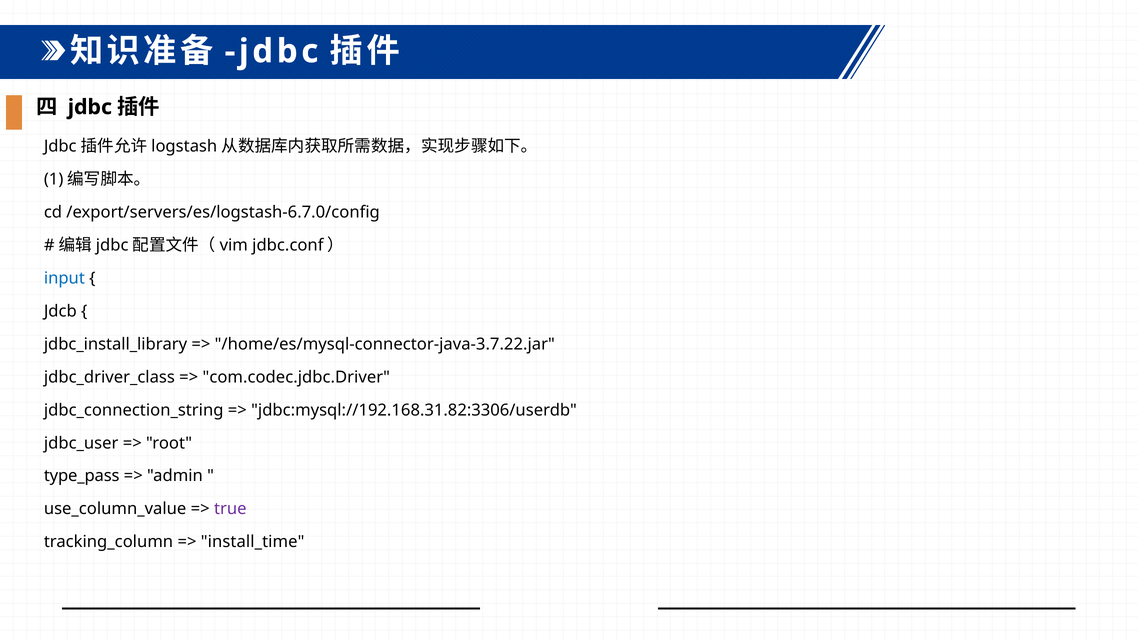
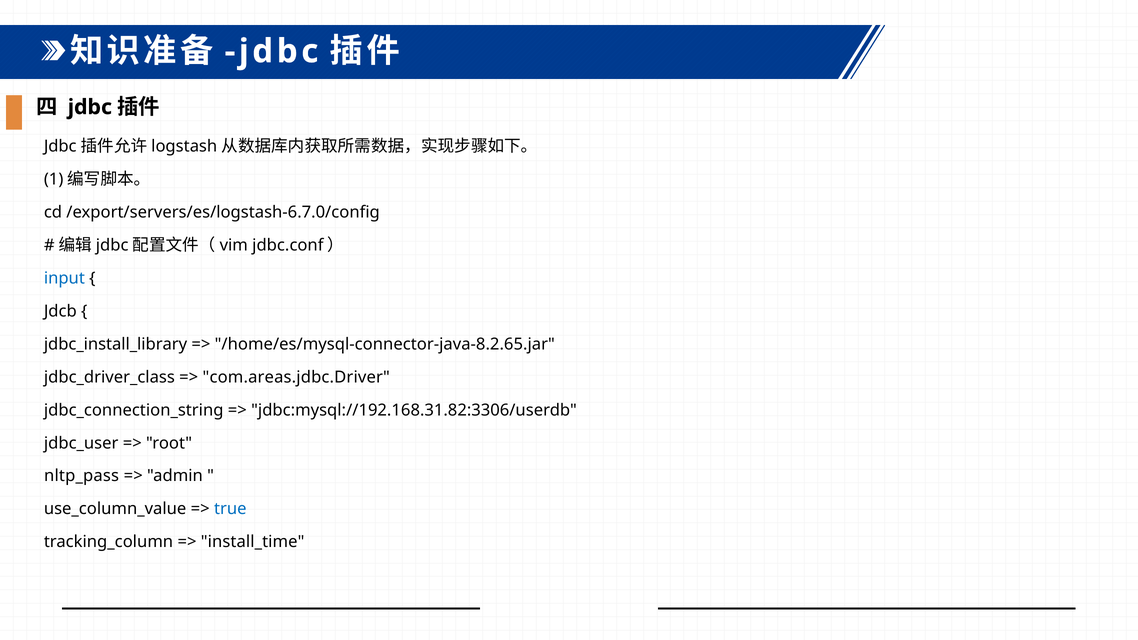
/home/es/mysql-connector-java-3.7.22.jar: /home/es/mysql-connector-java-3.7.22.jar -> /home/es/mysql-connector-java-8.2.65.jar
com.codec.jdbc.Driver: com.codec.jdbc.Driver -> com.areas.jdbc.Driver
type_pass: type_pass -> nltp_pass
true colour: purple -> blue
